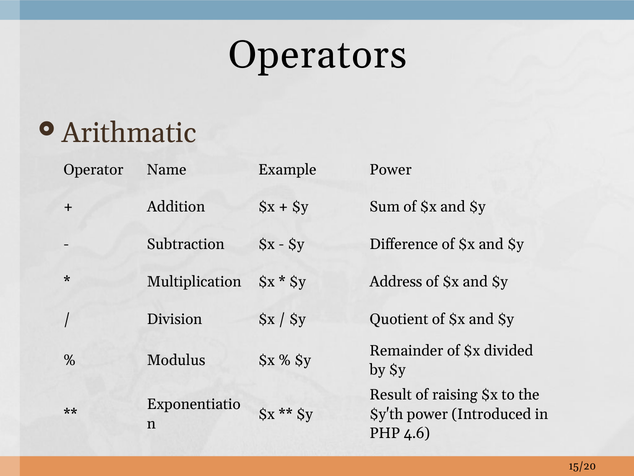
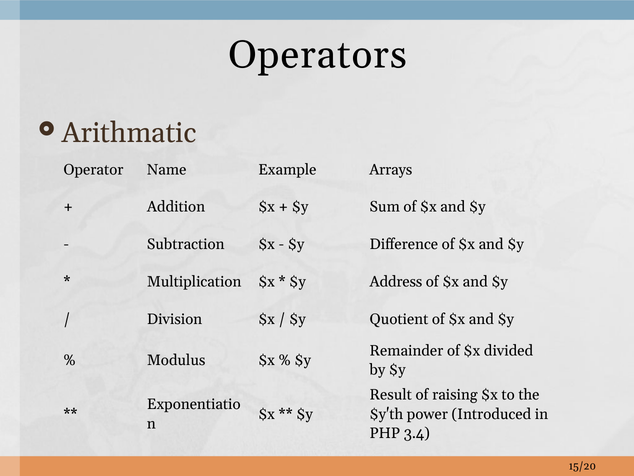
Example Power: Power -> Arrays
4.6: 4.6 -> 3.4
